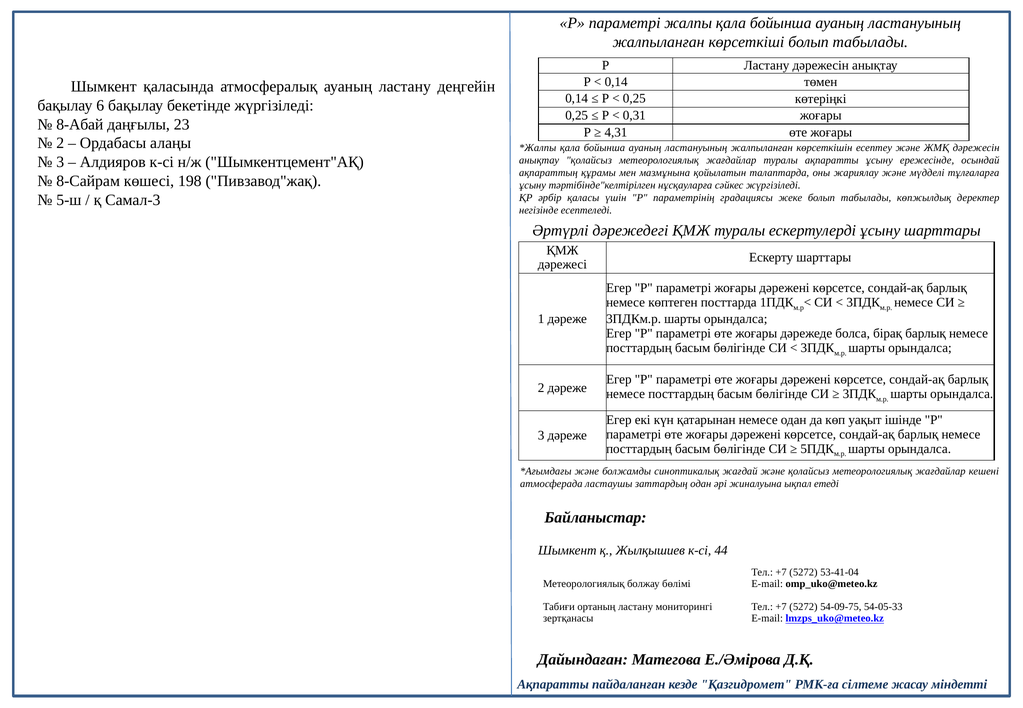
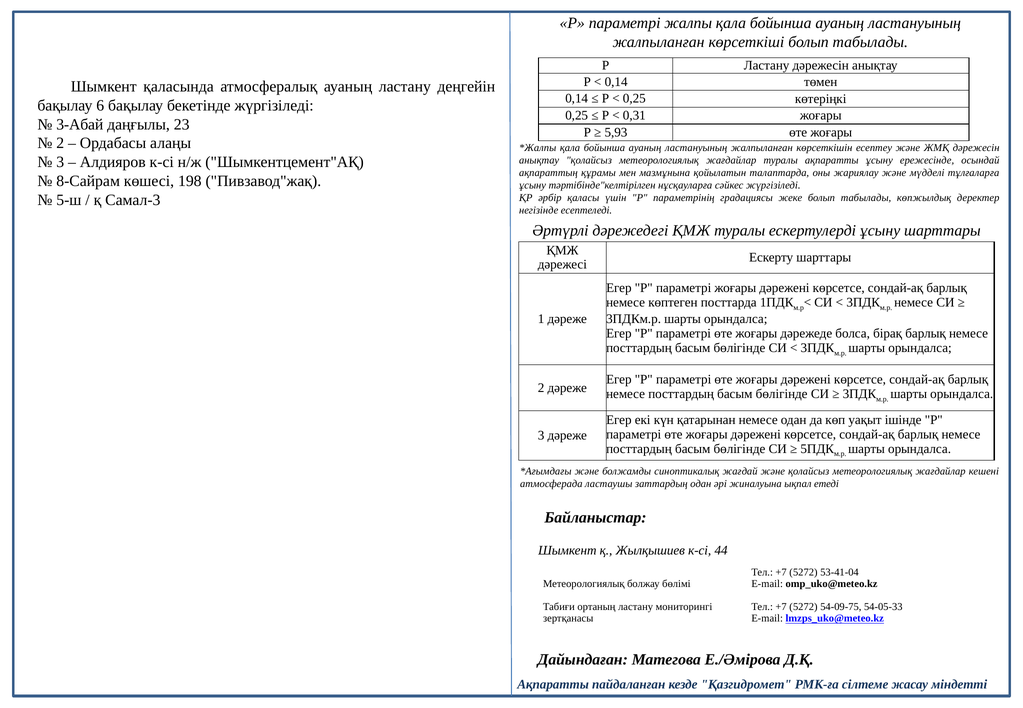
8-Абай: 8-Абай -> 3-Абай
4,31: 4,31 -> 5,93
